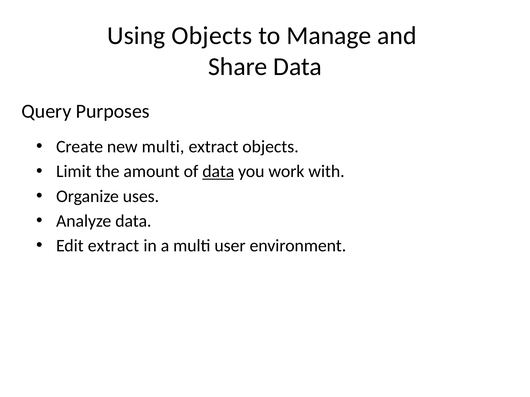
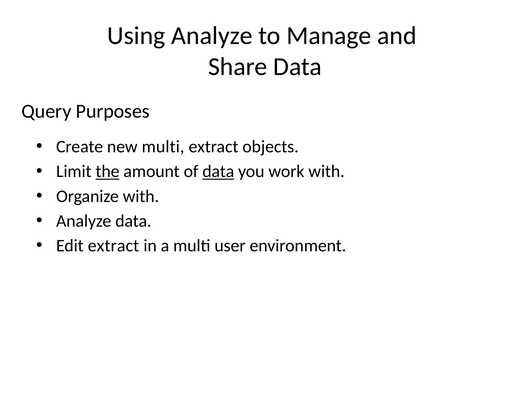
Using Objects: Objects -> Analyze
the underline: none -> present
Organize uses: uses -> with
